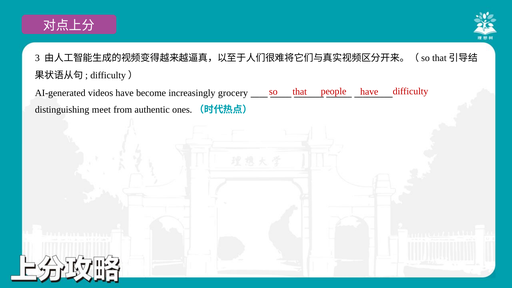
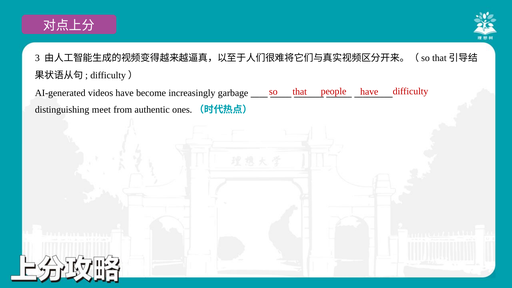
grocery: grocery -> garbage
